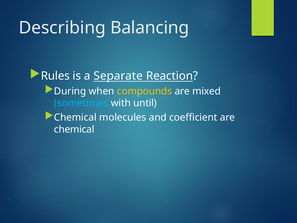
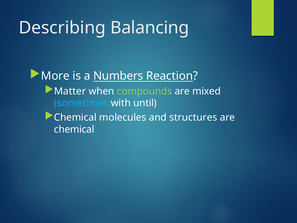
Rules: Rules -> More
Separate: Separate -> Numbers
During: During -> Matter
compounds colour: yellow -> light green
coefficient: coefficient -> structures
